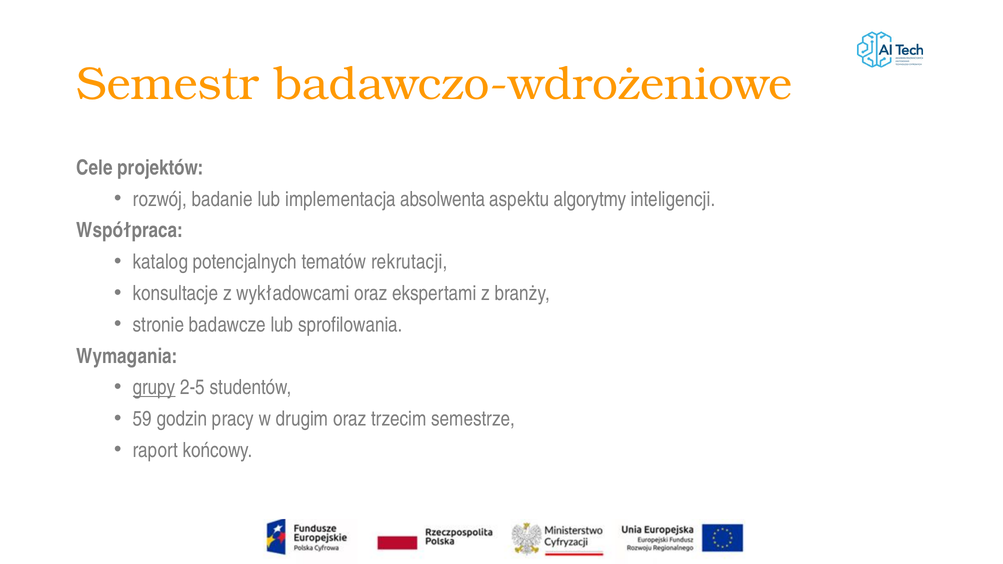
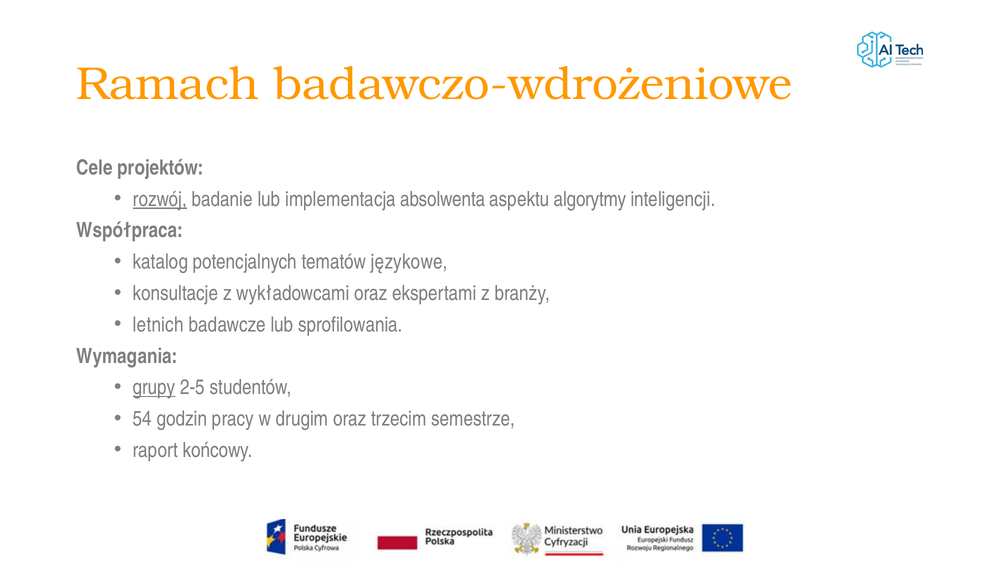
Semestr: Semestr -> Ramach
rozwój underline: none -> present
rekrutacji: rekrutacji -> językowe
stronie: stronie -> letnich
59: 59 -> 54
